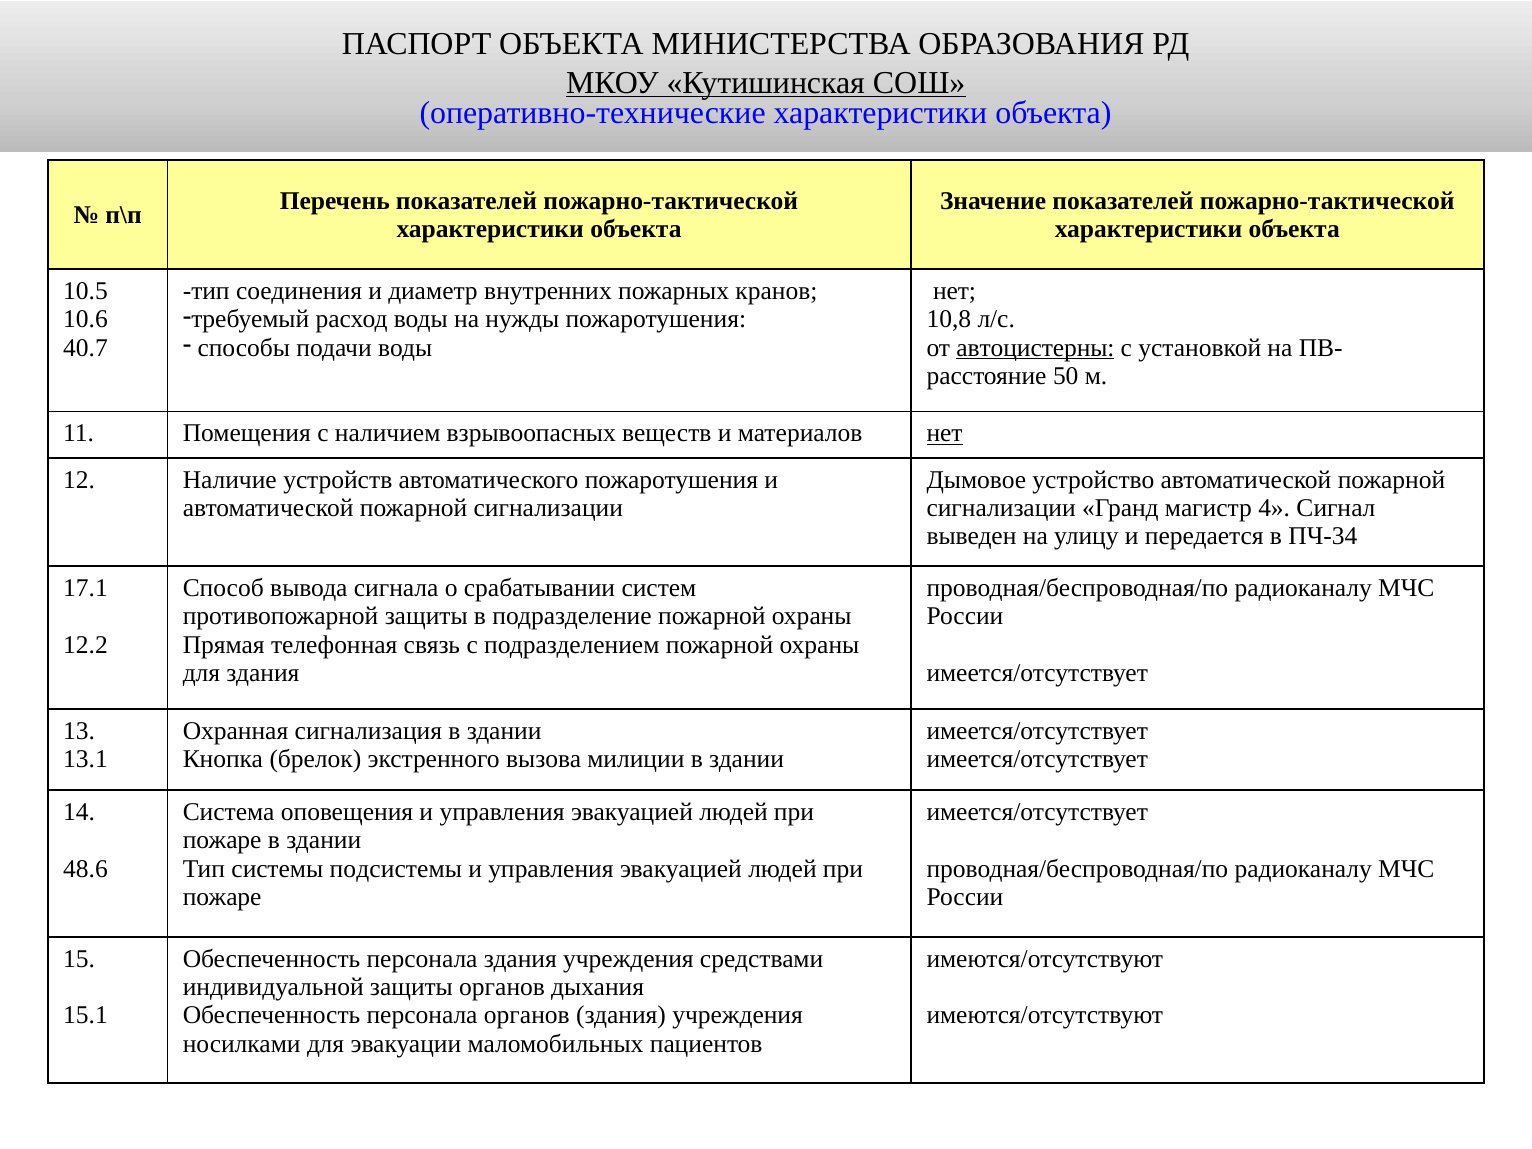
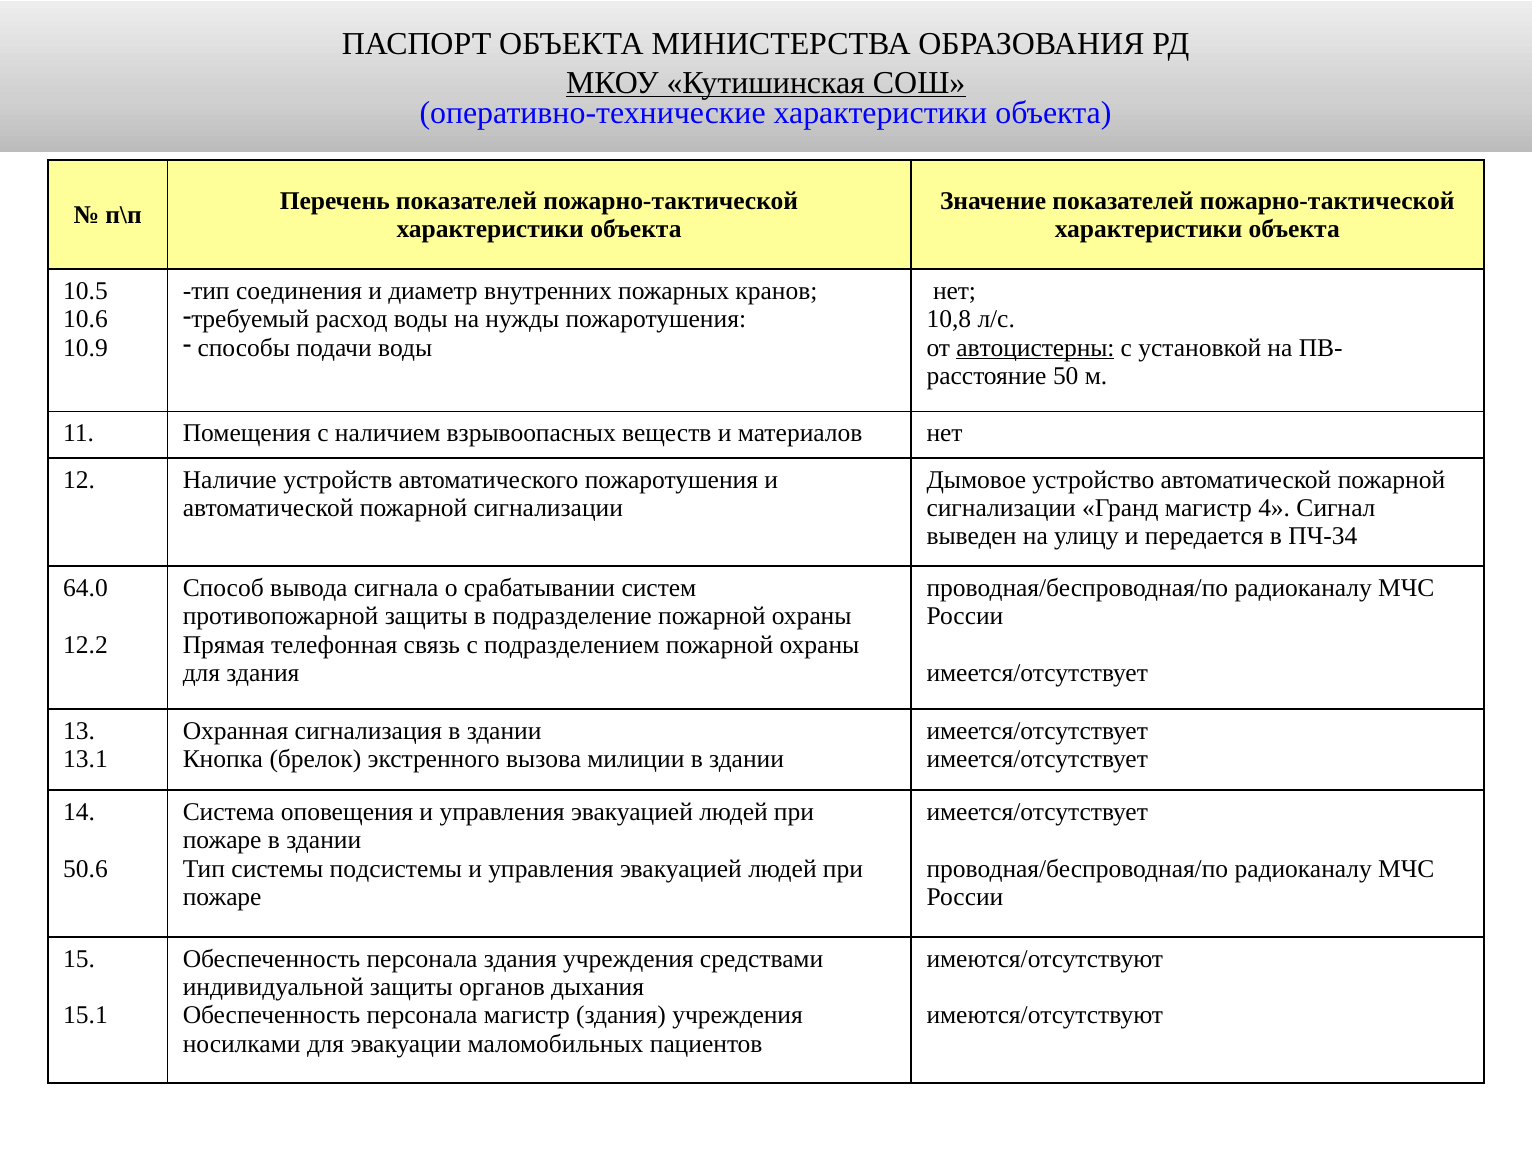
40.7: 40.7 -> 10.9
нет at (945, 433) underline: present -> none
17.1: 17.1 -> 64.0
48.6: 48.6 -> 50.6
персонала органов: органов -> магистр
